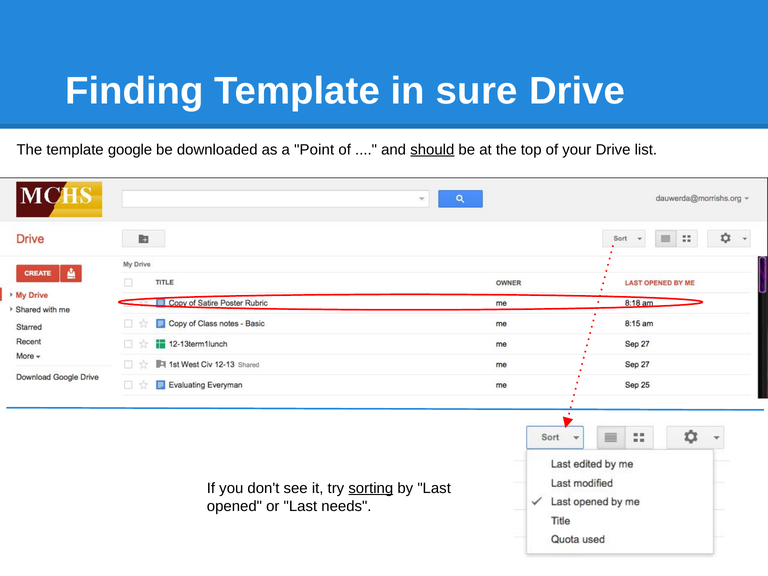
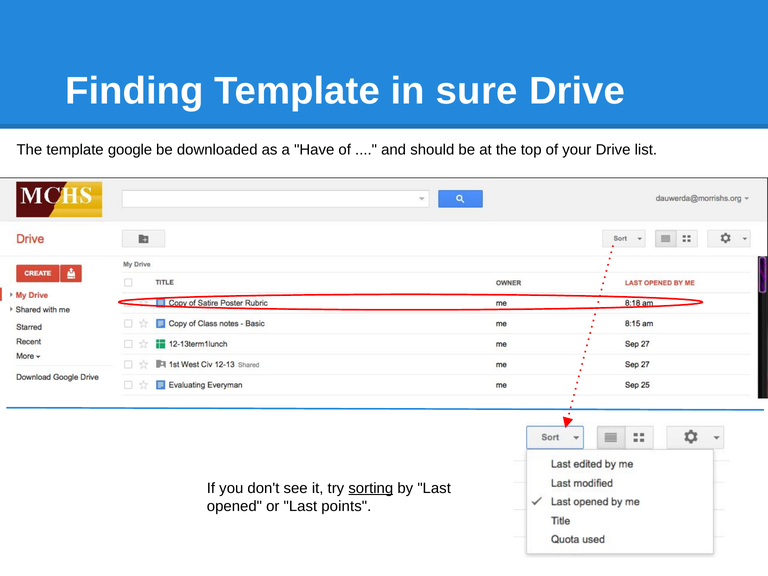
Point: Point -> Have
should underline: present -> none
needs: needs -> points
